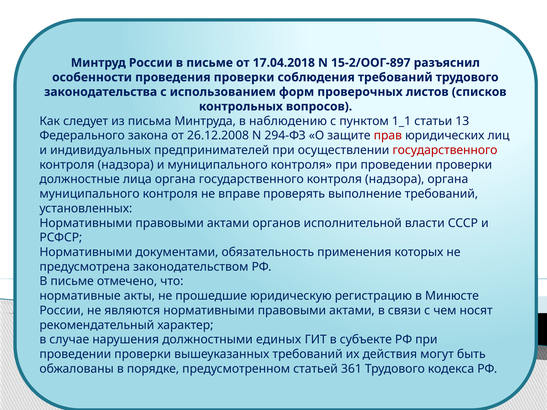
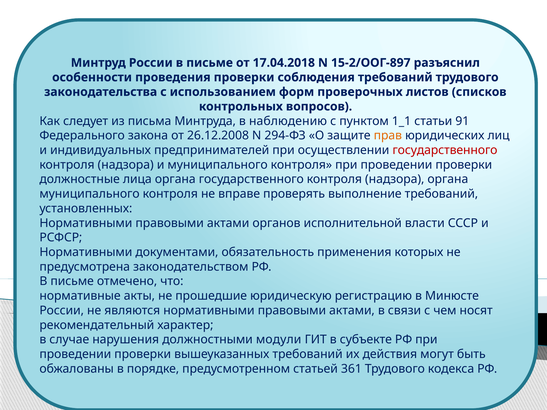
13: 13 -> 91
прав colour: red -> orange
единых: единых -> модули
